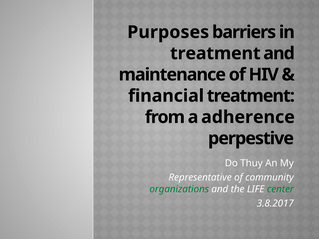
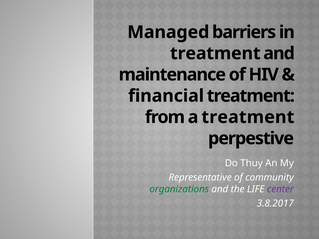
Purposes: Purposes -> Managed
a adherence: adherence -> treatment
center colour: green -> purple
